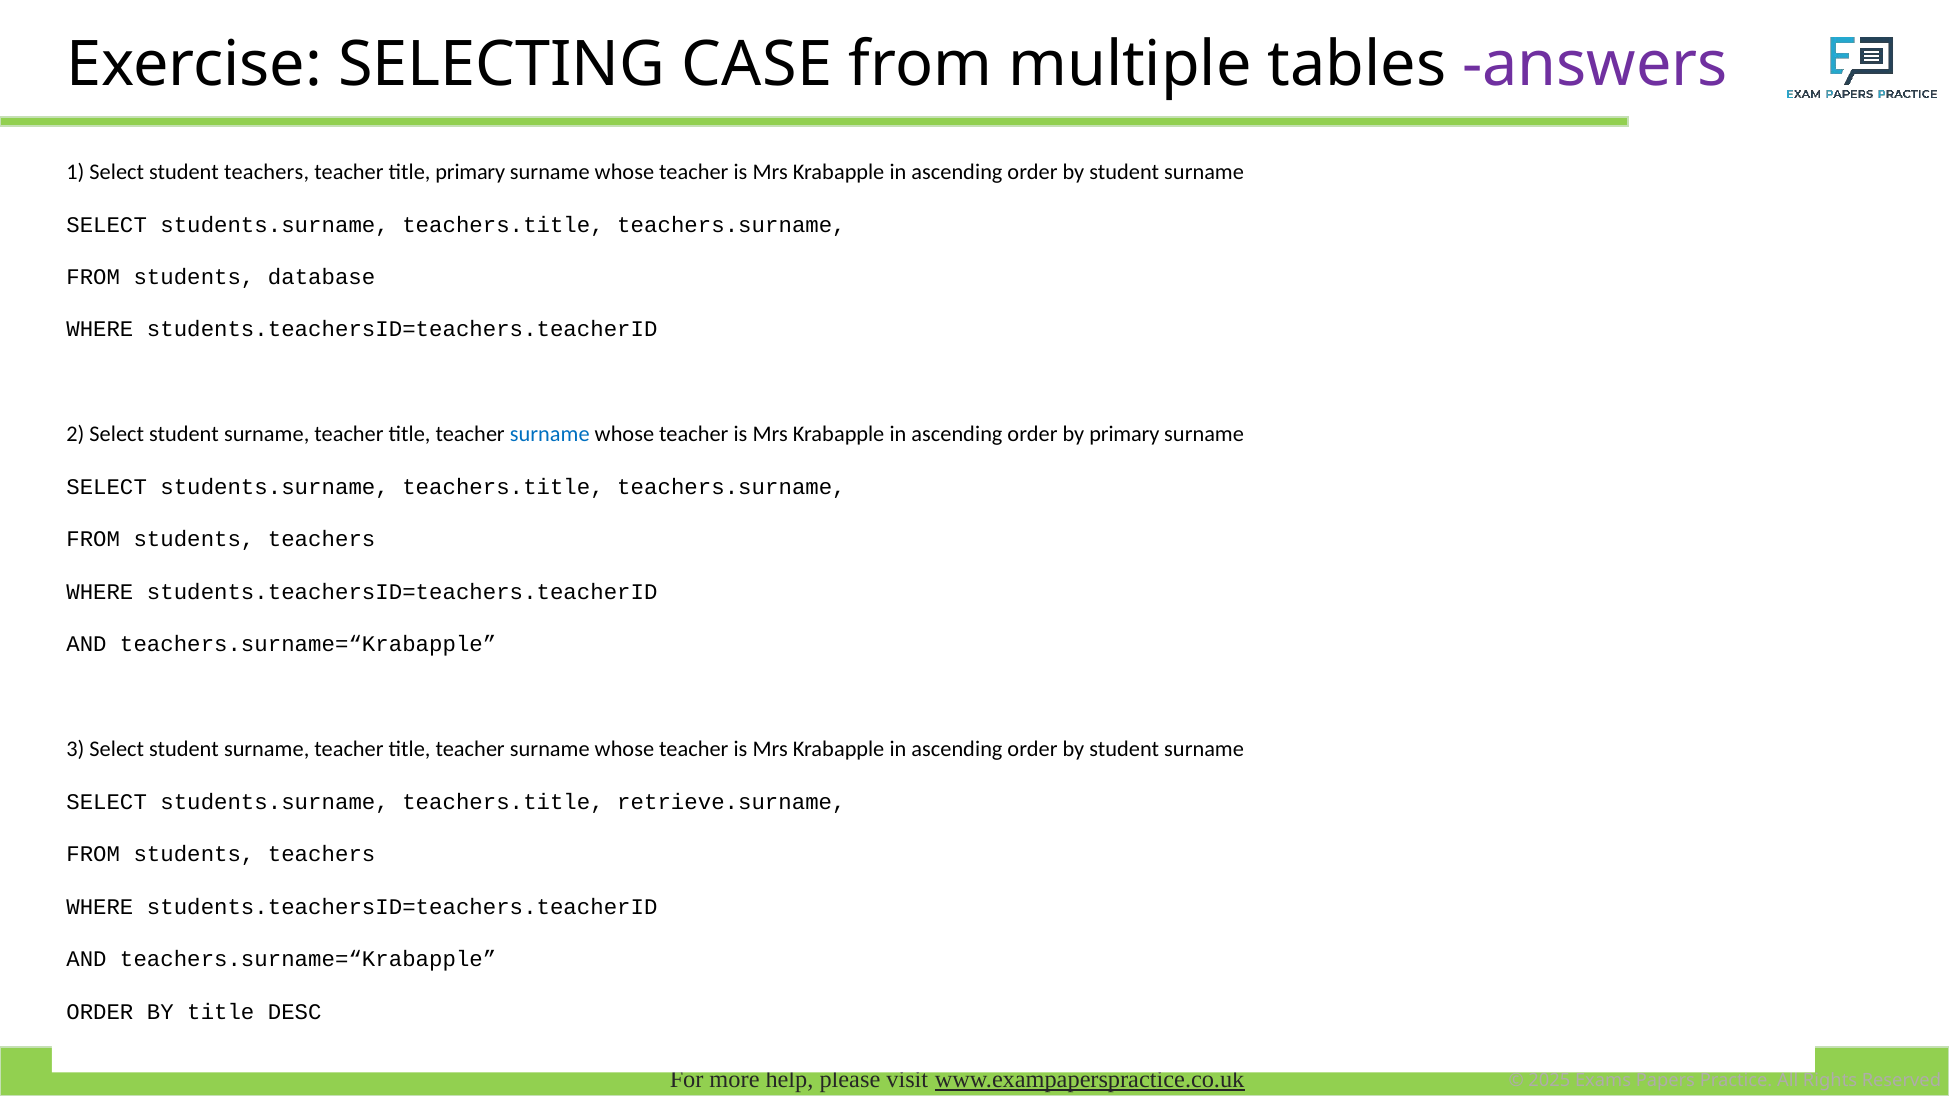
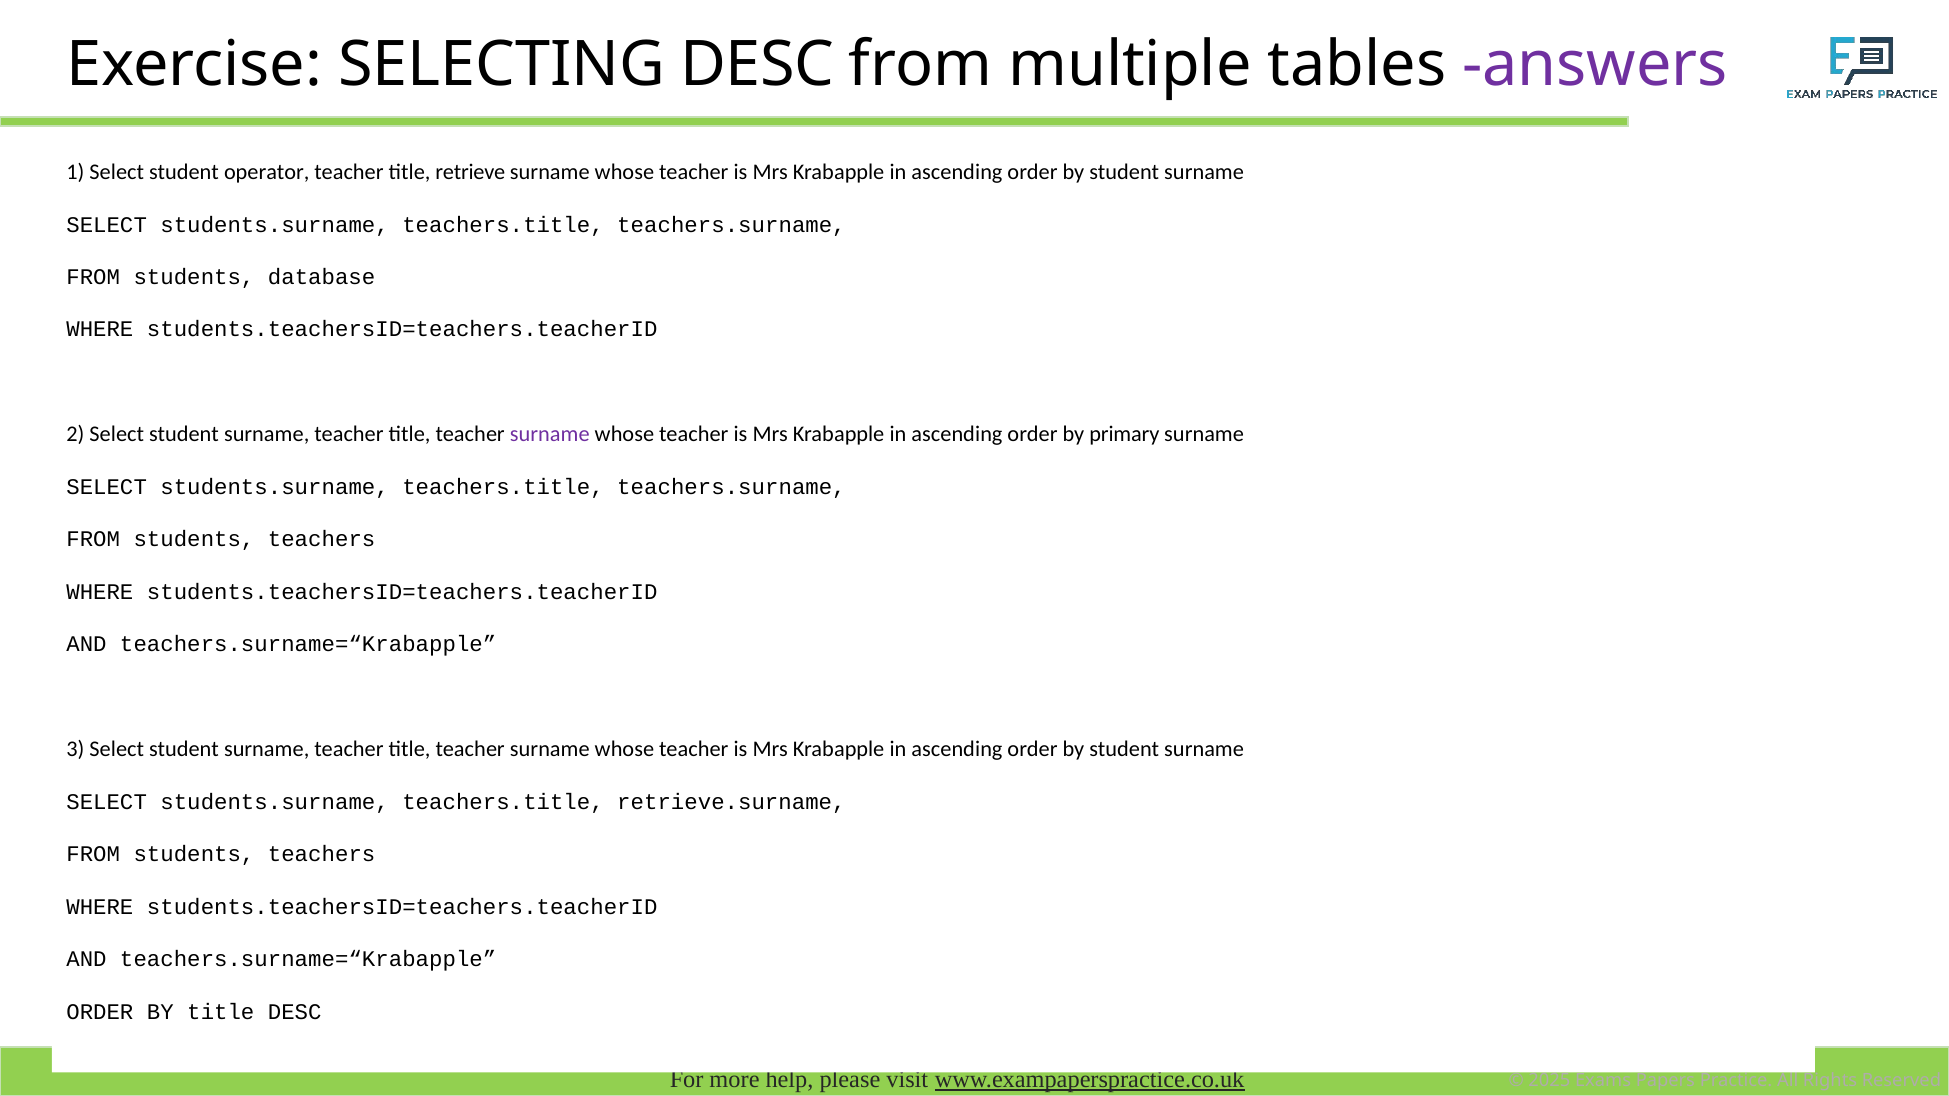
SELECTING CASE: CASE -> DESC
student teachers: teachers -> operator
title primary: primary -> retrieve
surname at (550, 435) colour: blue -> purple
